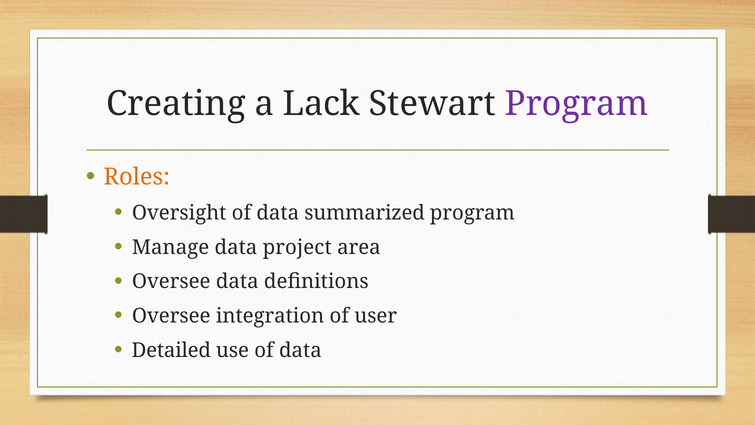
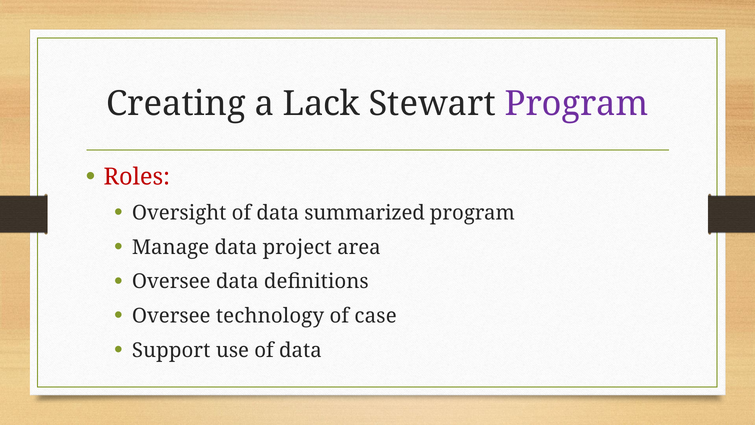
Roles colour: orange -> red
integration: integration -> technology
user: user -> case
Detailed: Detailed -> Support
